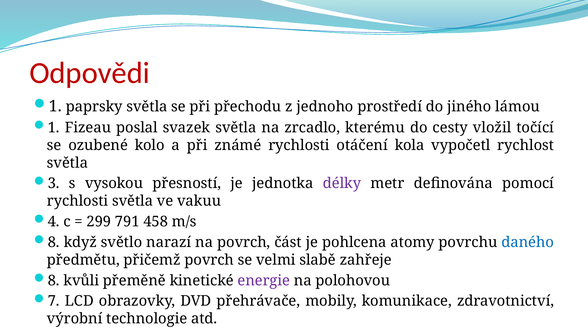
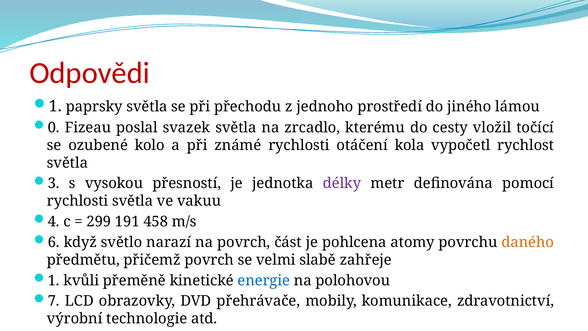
1 at (54, 127): 1 -> 0
791: 791 -> 191
8 at (54, 242): 8 -> 6
daného colour: blue -> orange
8 at (54, 280): 8 -> 1
energie colour: purple -> blue
